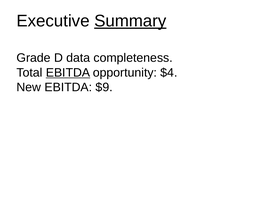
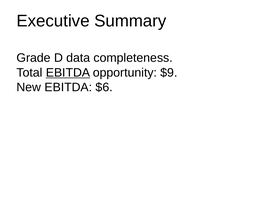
Summary underline: present -> none
$4: $4 -> $9
$9: $9 -> $6
